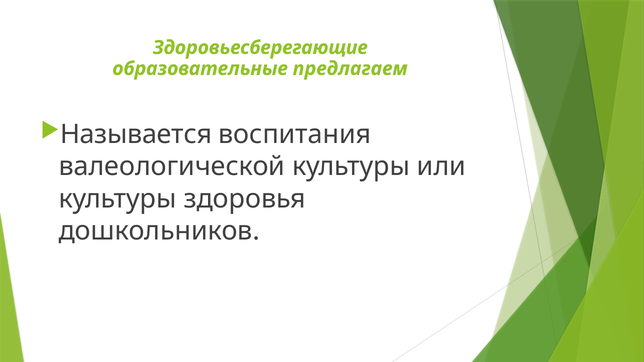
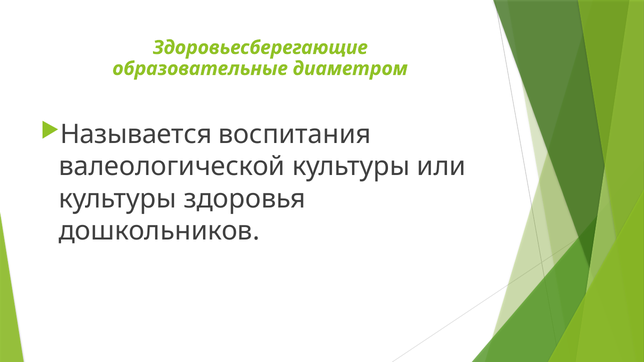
предлагаем: предлагаем -> диаметром
